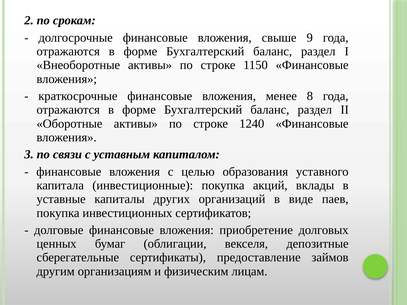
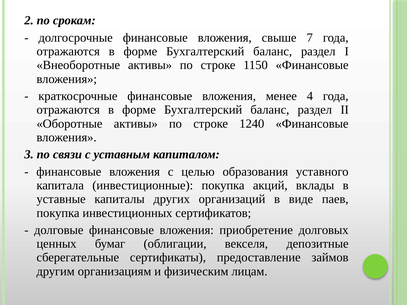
9: 9 -> 7
8: 8 -> 4
